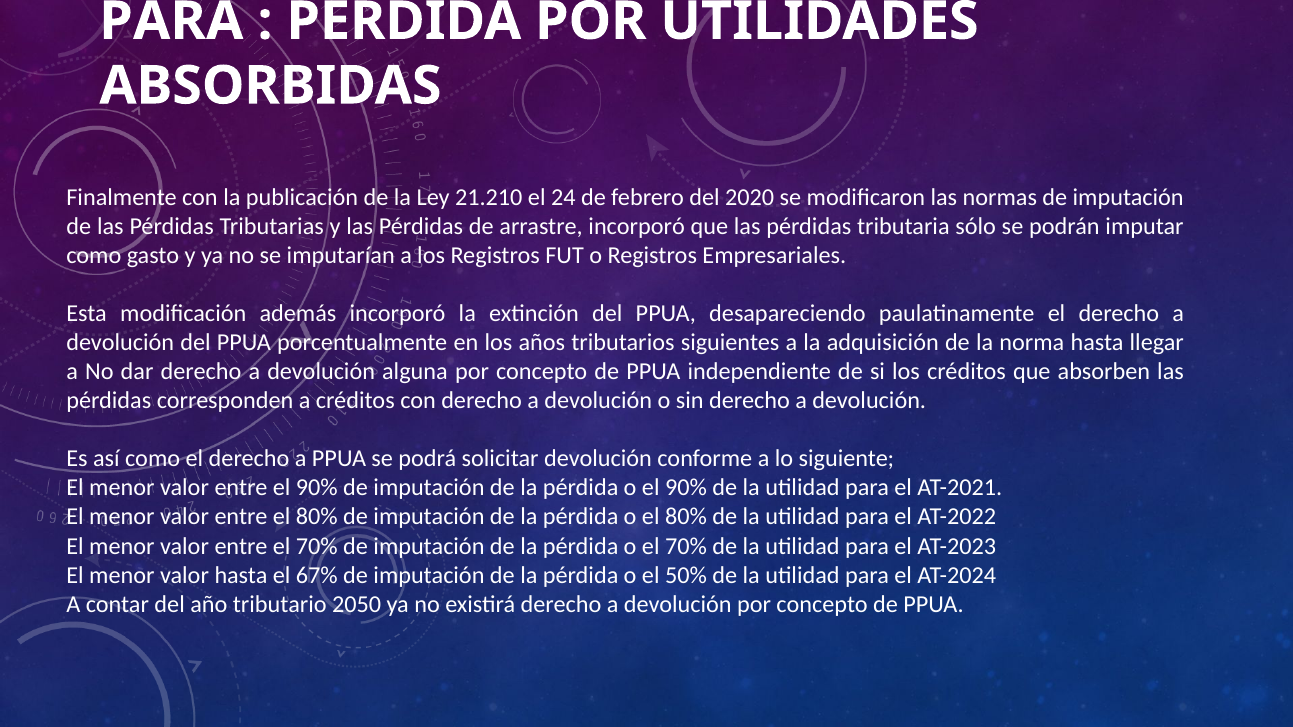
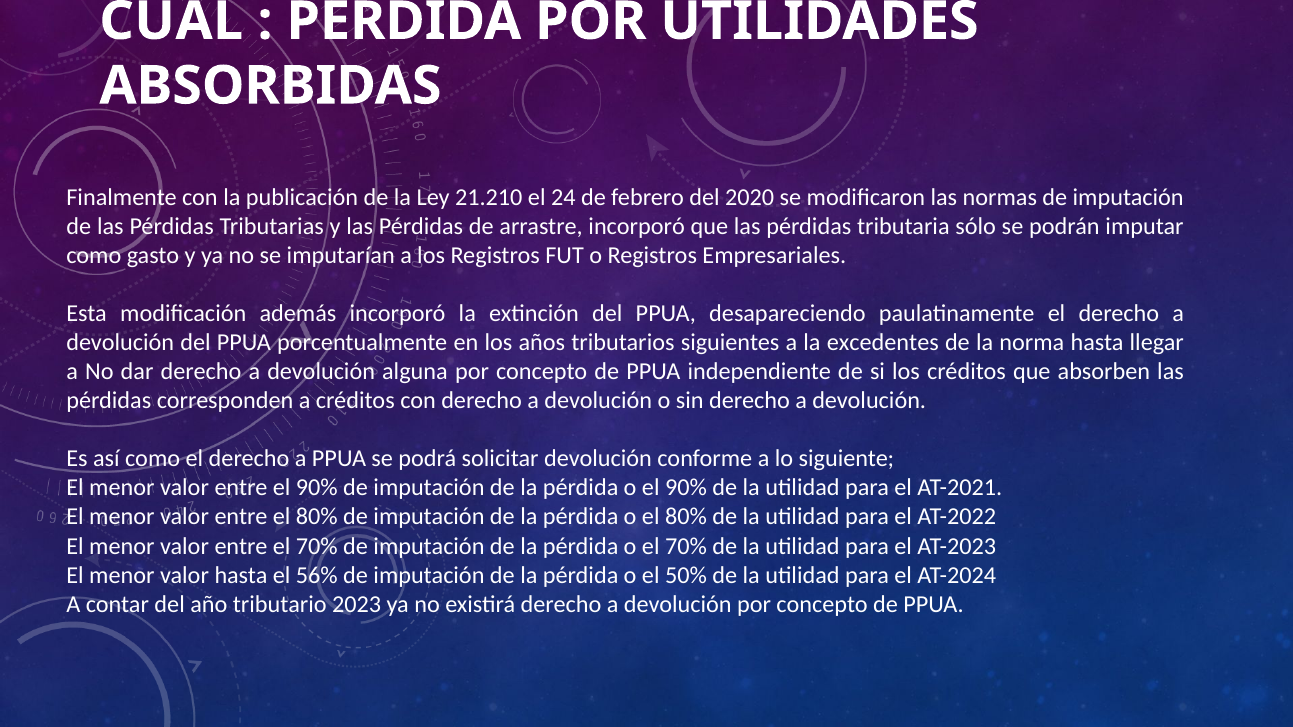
PARA at (171, 21): PARA -> CUAL
adquisición: adquisición -> excedentes
67%: 67% -> 56%
2050: 2050 -> 2023
